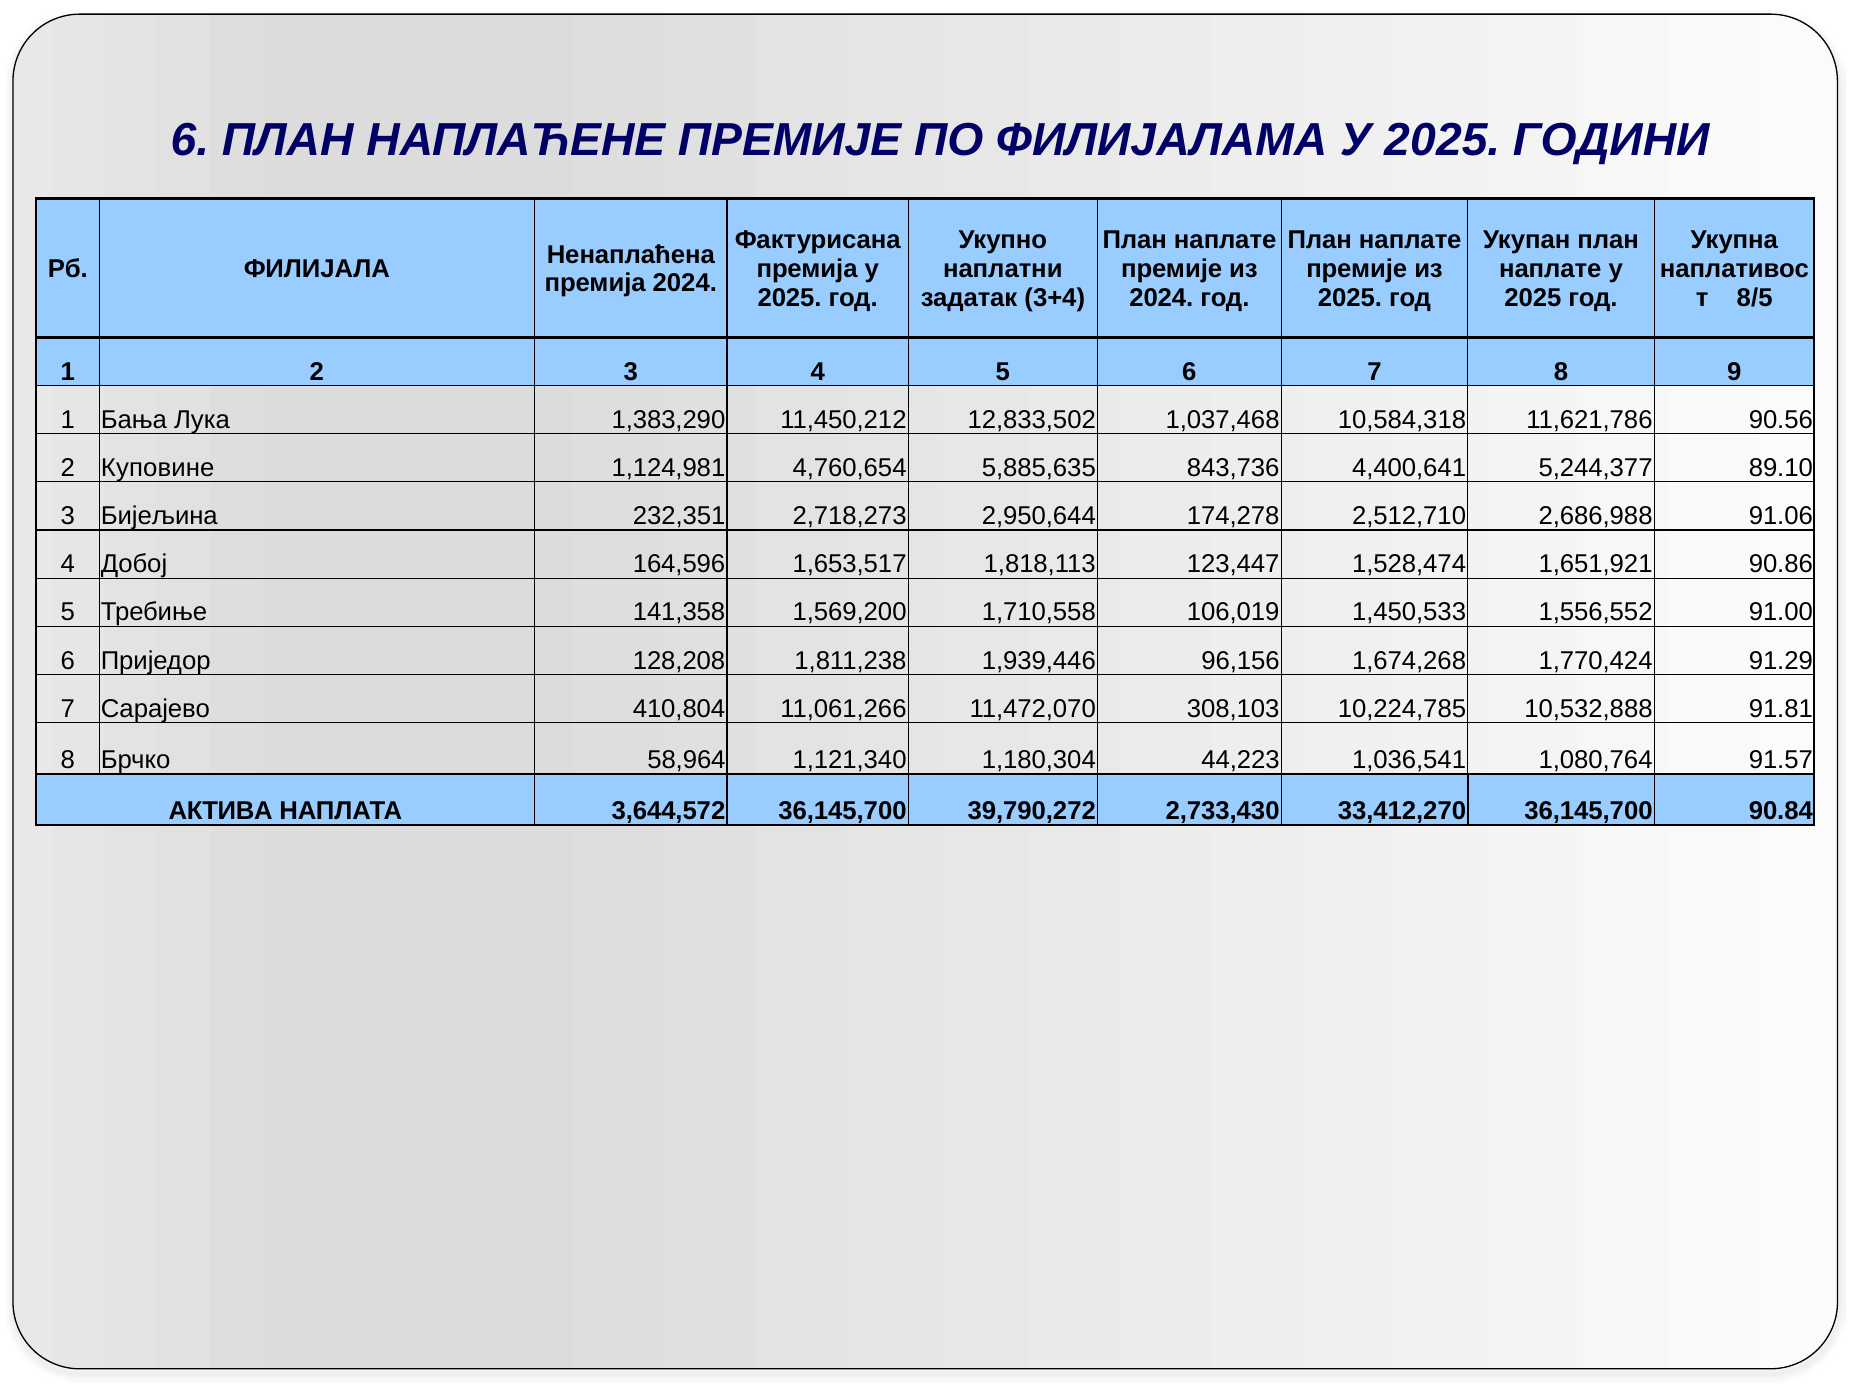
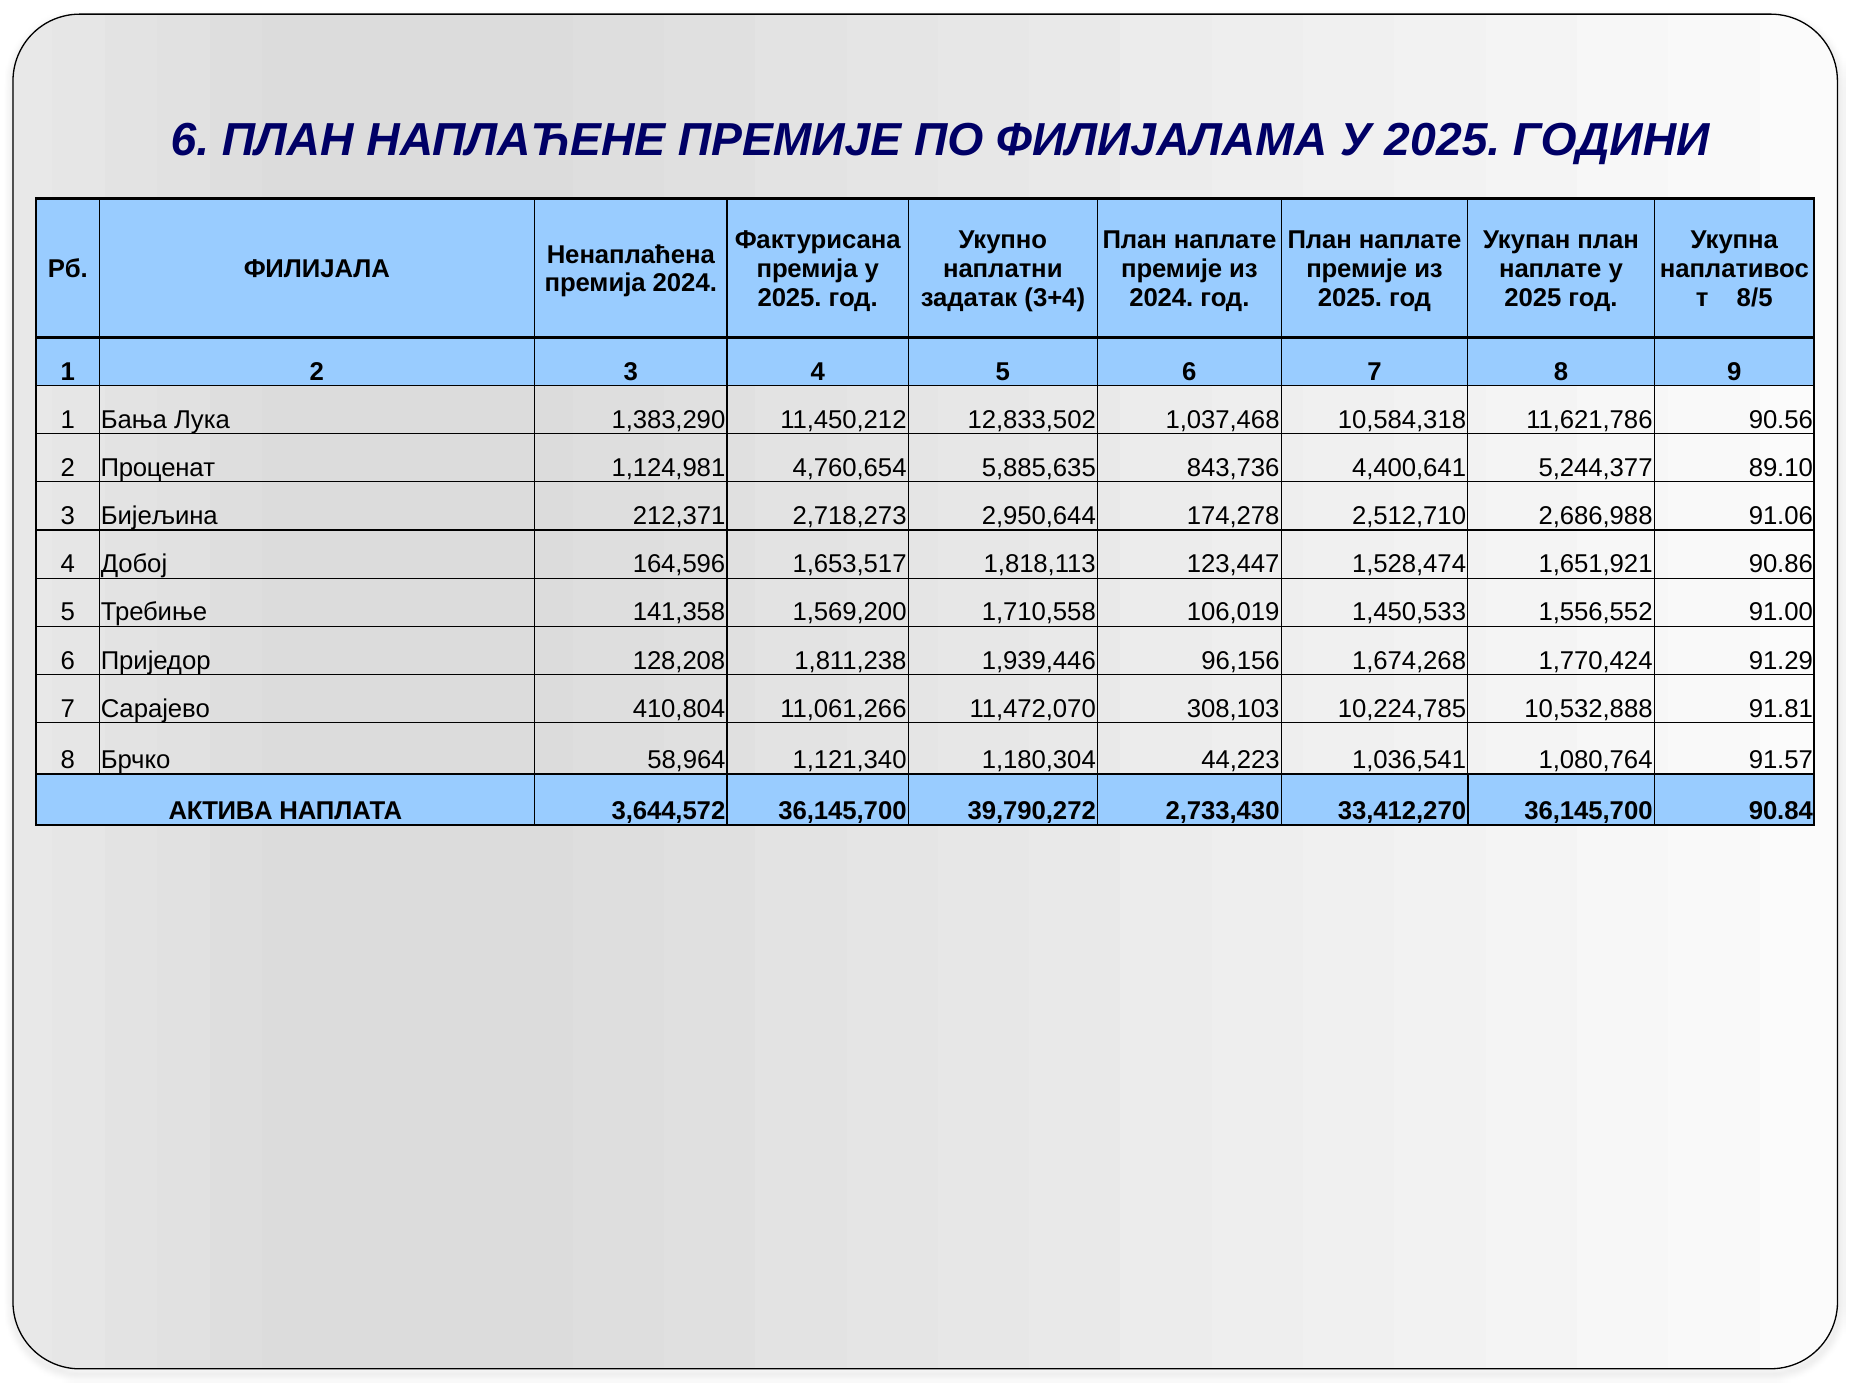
Куповине: Куповине -> Проценат
232,351: 232,351 -> 212,371
